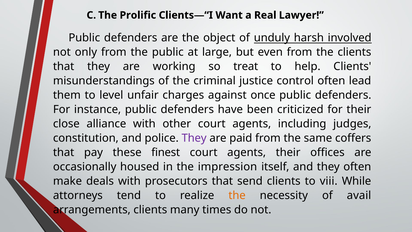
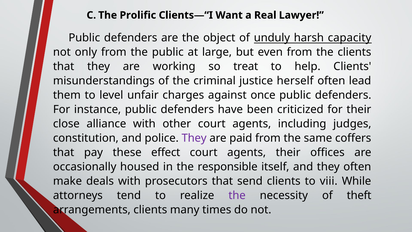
involved: involved -> capacity
control: control -> herself
finest: finest -> effect
impression: impression -> responsible
the at (237, 195) colour: orange -> purple
avail: avail -> theft
